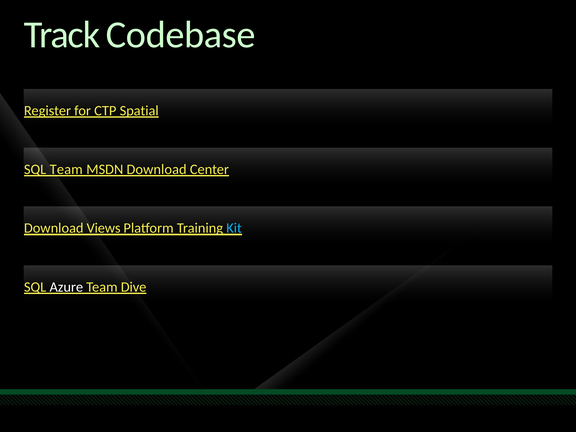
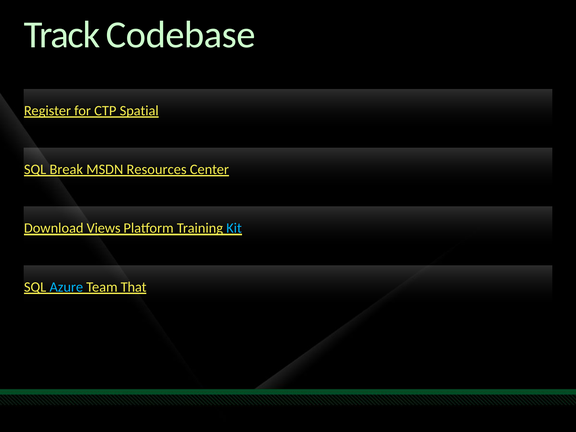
SQL Team: Team -> Break
MSDN Download: Download -> Resources
Azure colour: white -> light blue
Dive: Dive -> That
